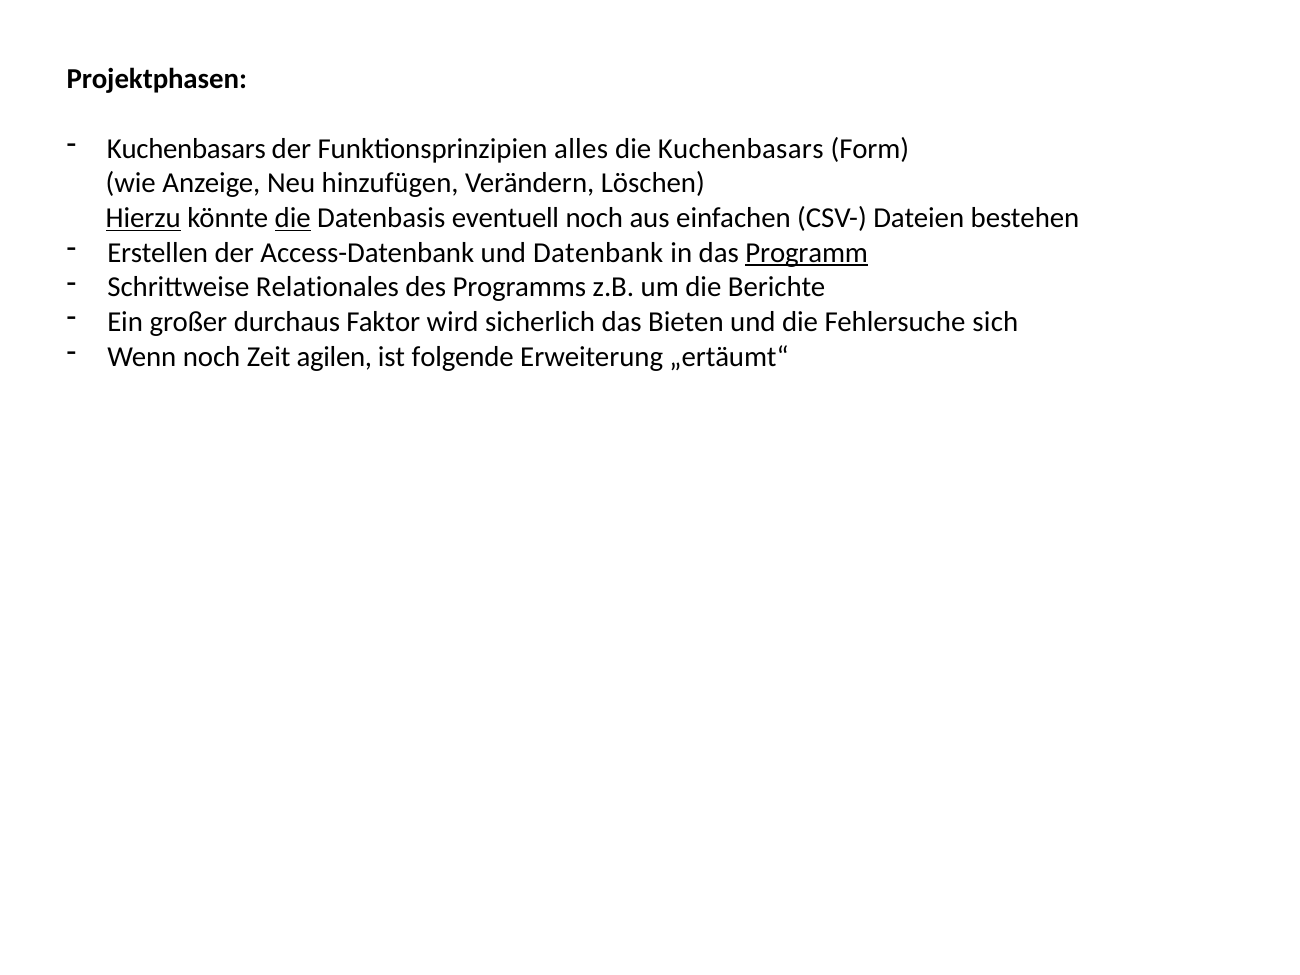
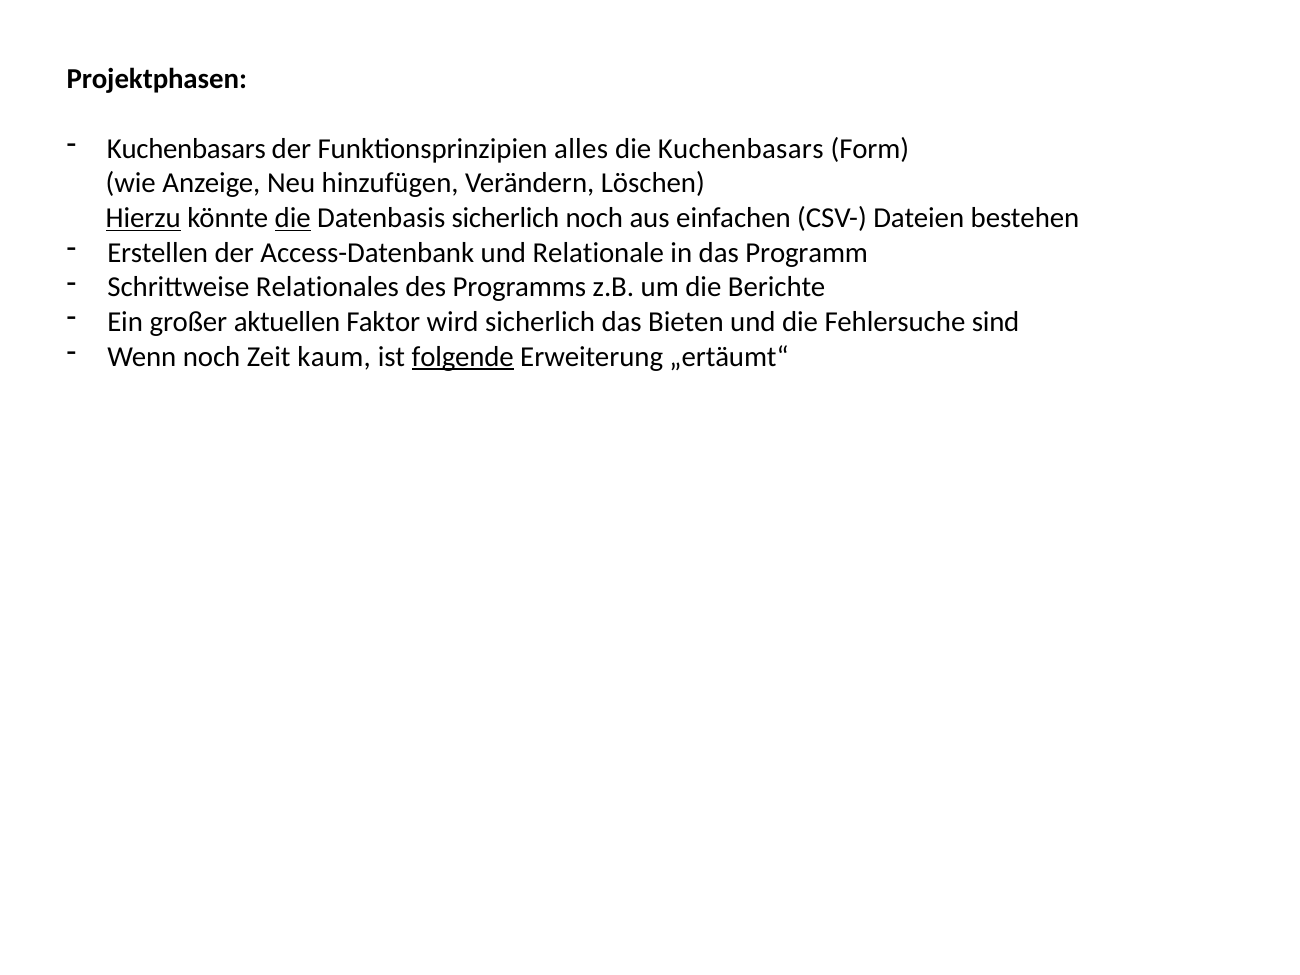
Datenbasis eventuell: eventuell -> sicherlich
Datenbank: Datenbank -> Relationale
Programm underline: present -> none
durchaus: durchaus -> aktuellen
sich: sich -> sind
agilen: agilen -> kaum
folgende underline: none -> present
